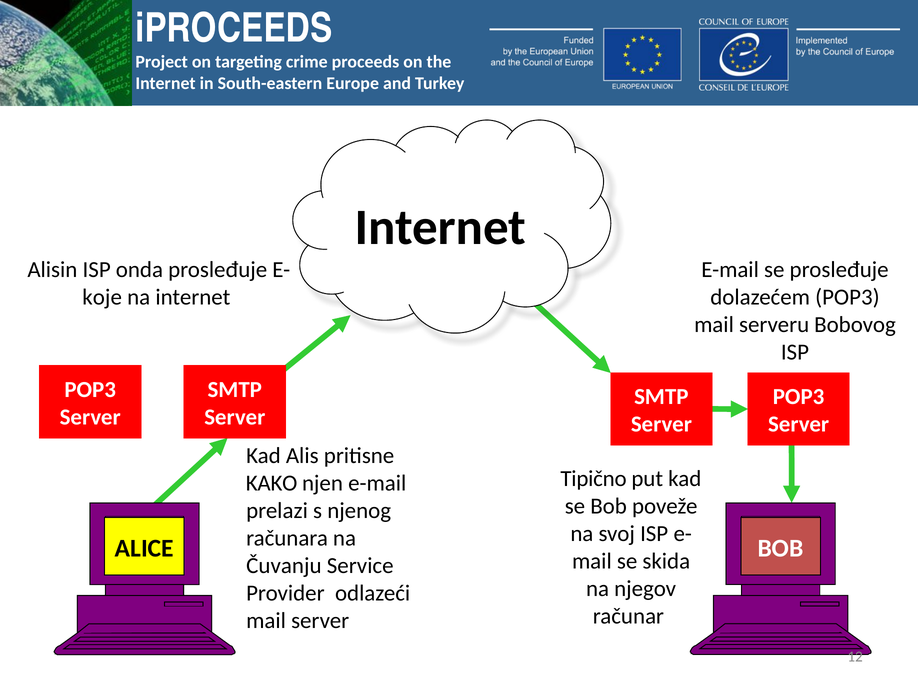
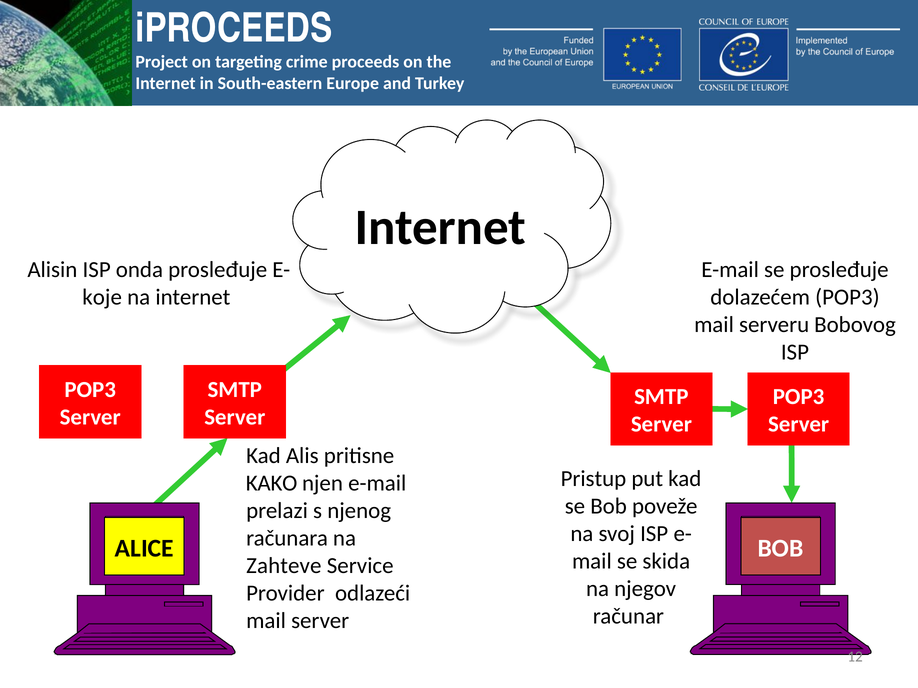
Tipično: Tipično -> Pristup
Čuvanju: Čuvanju -> Zahteve
